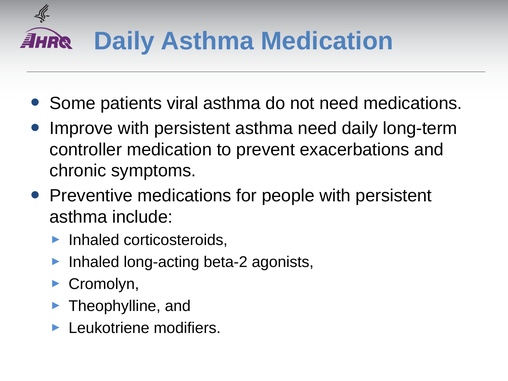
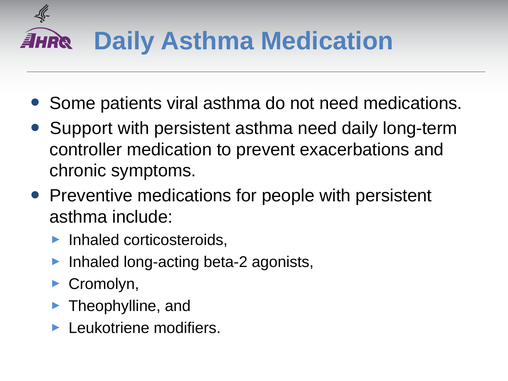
Improve: Improve -> Support
